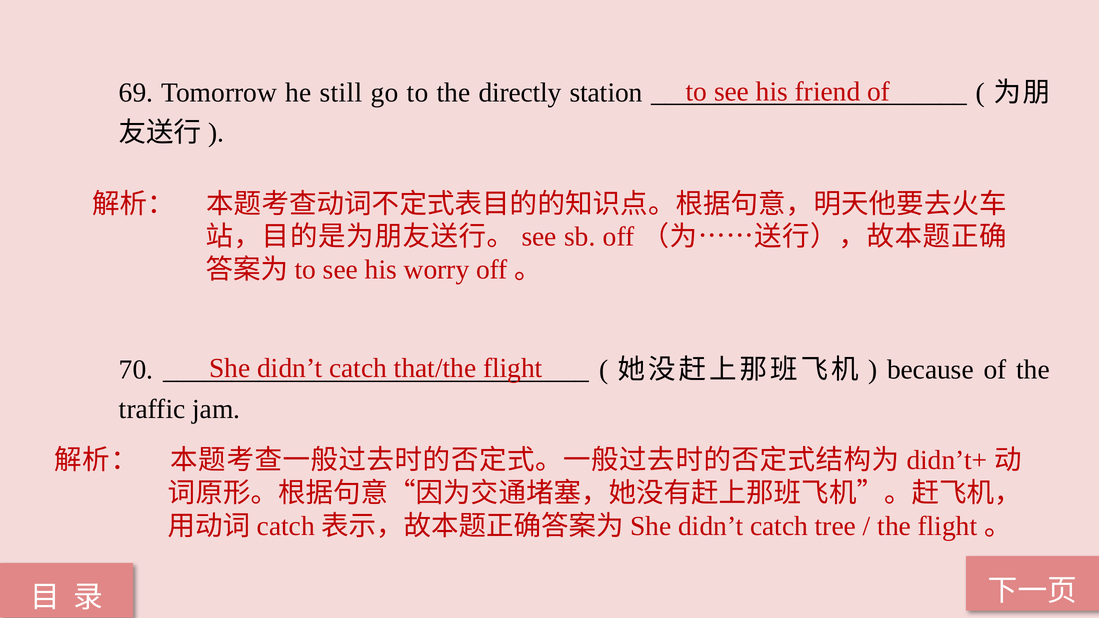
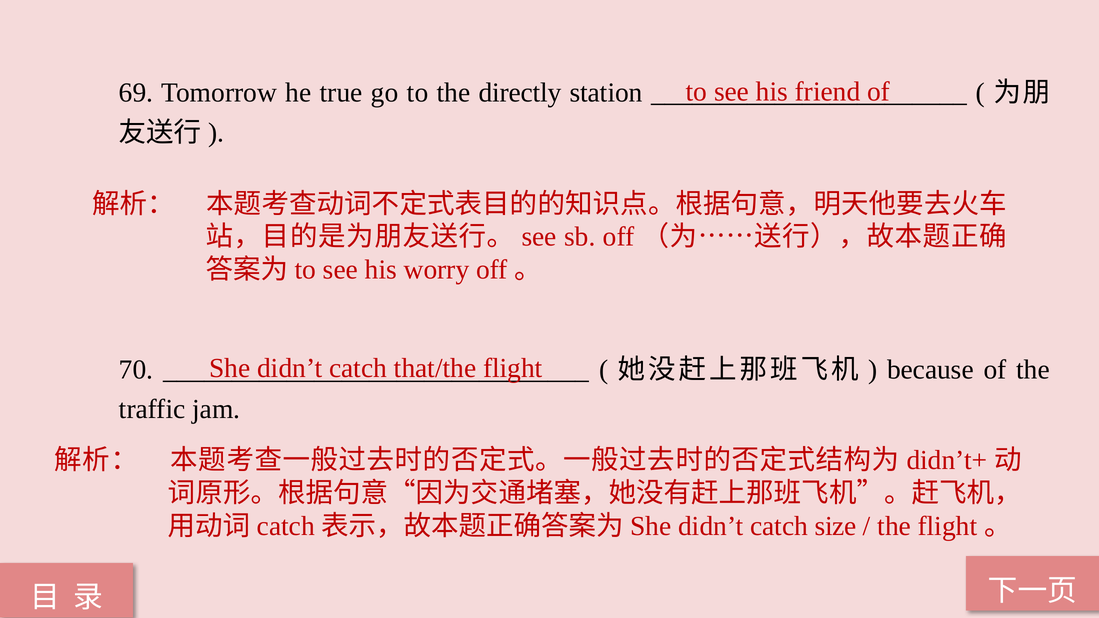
still: still -> true
tree: tree -> size
